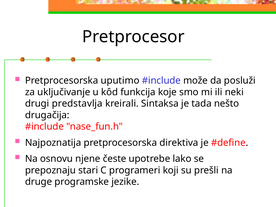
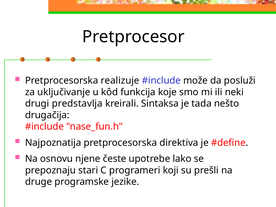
uputimo: uputimo -> realizuje
